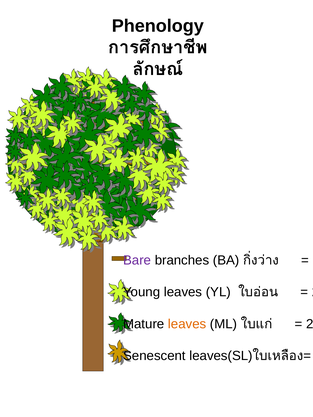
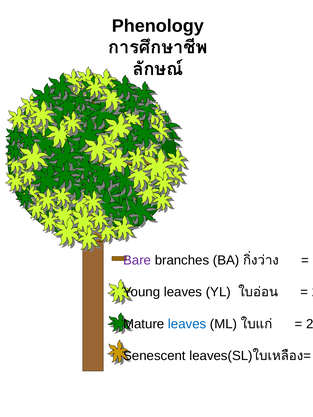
leaves at (187, 324) colour: orange -> blue
